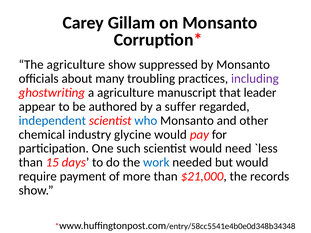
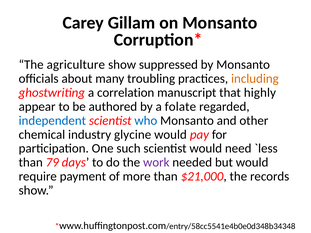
including colour: purple -> orange
a agriculture: agriculture -> correlation
leader: leader -> highly
suffer: suffer -> folate
15: 15 -> 79
work colour: blue -> purple
